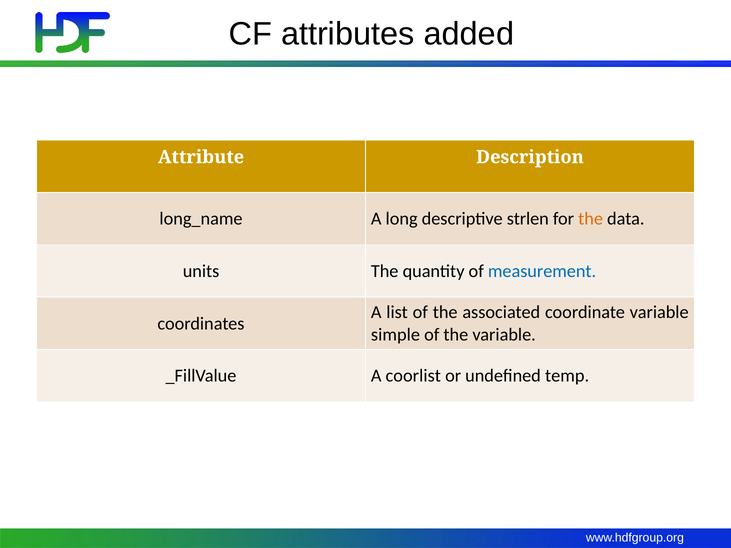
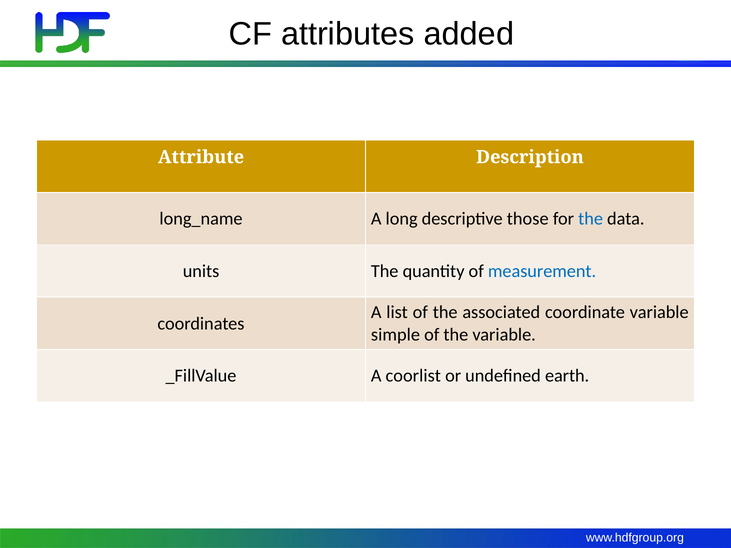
strlen: strlen -> those
the at (591, 219) colour: orange -> blue
temp: temp -> earth
